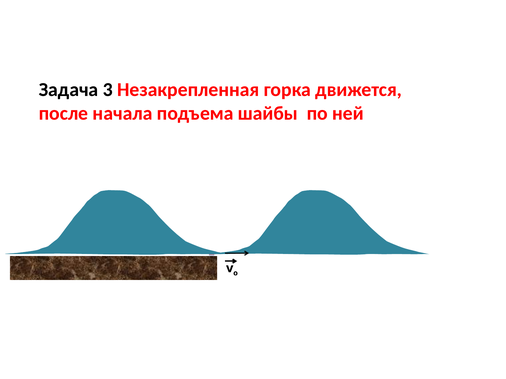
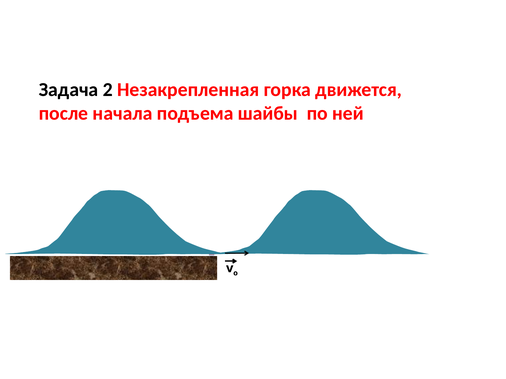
3: 3 -> 2
